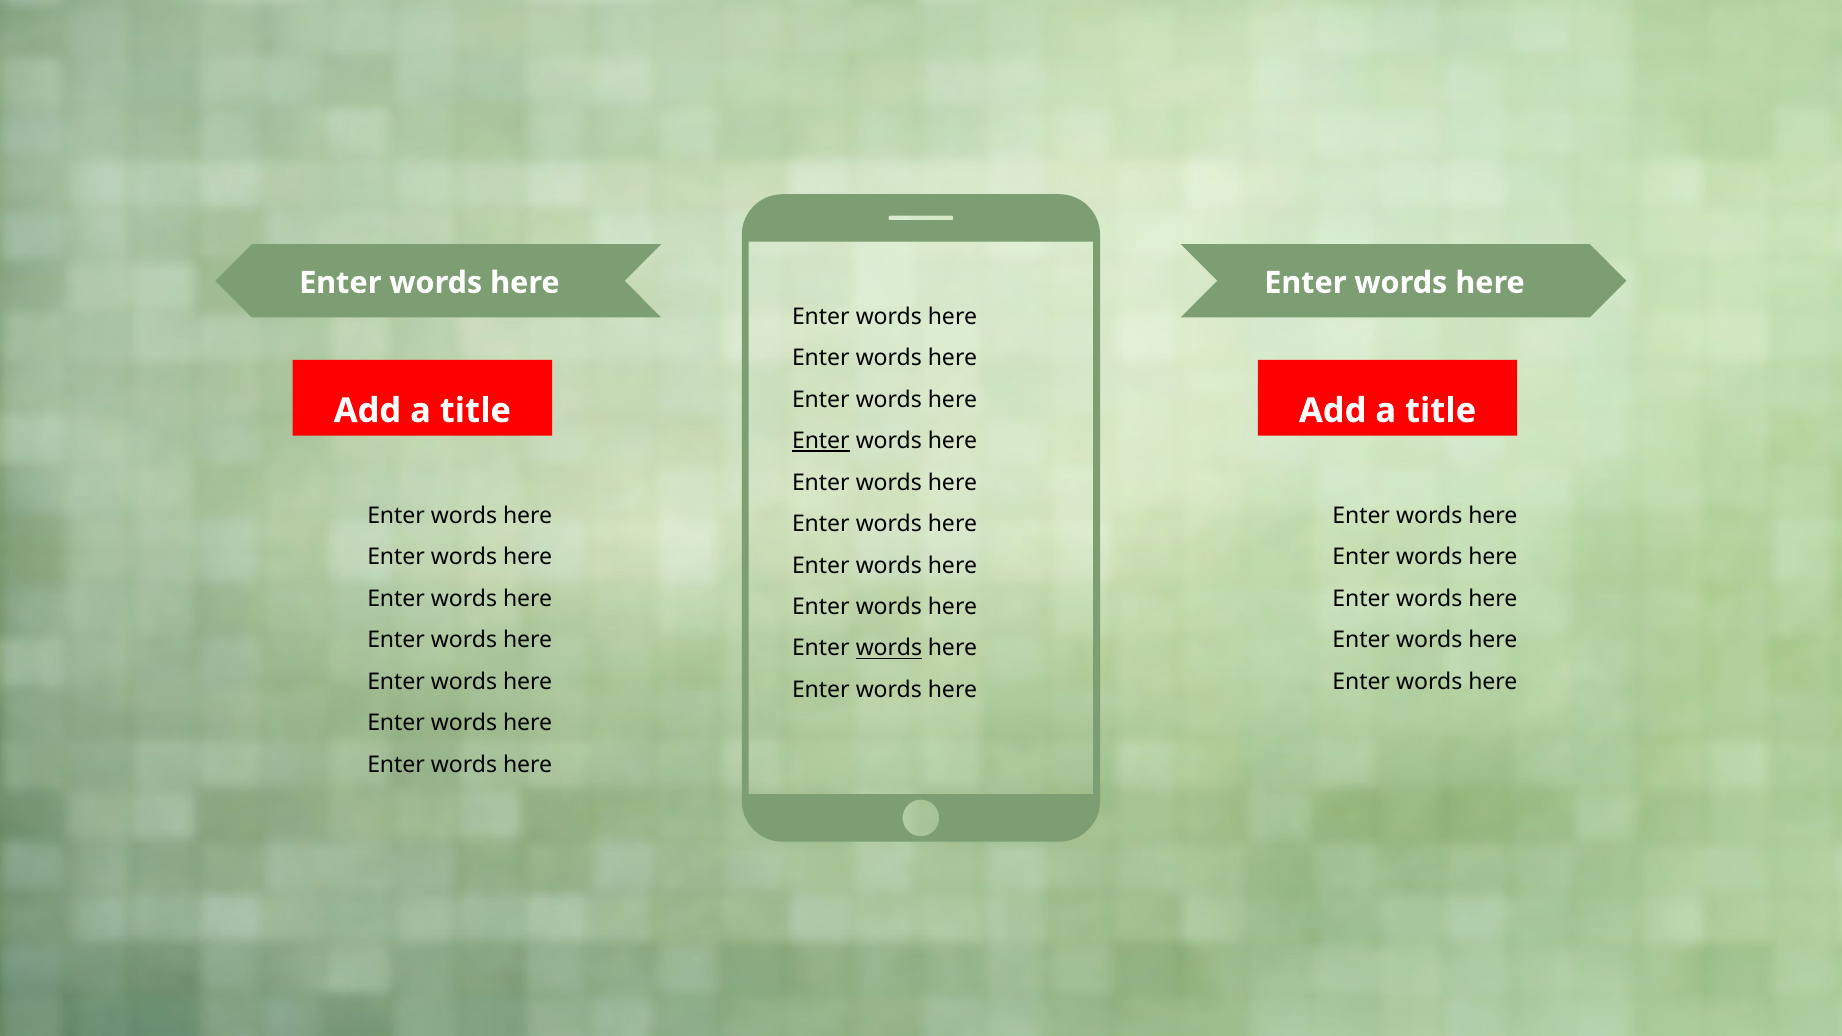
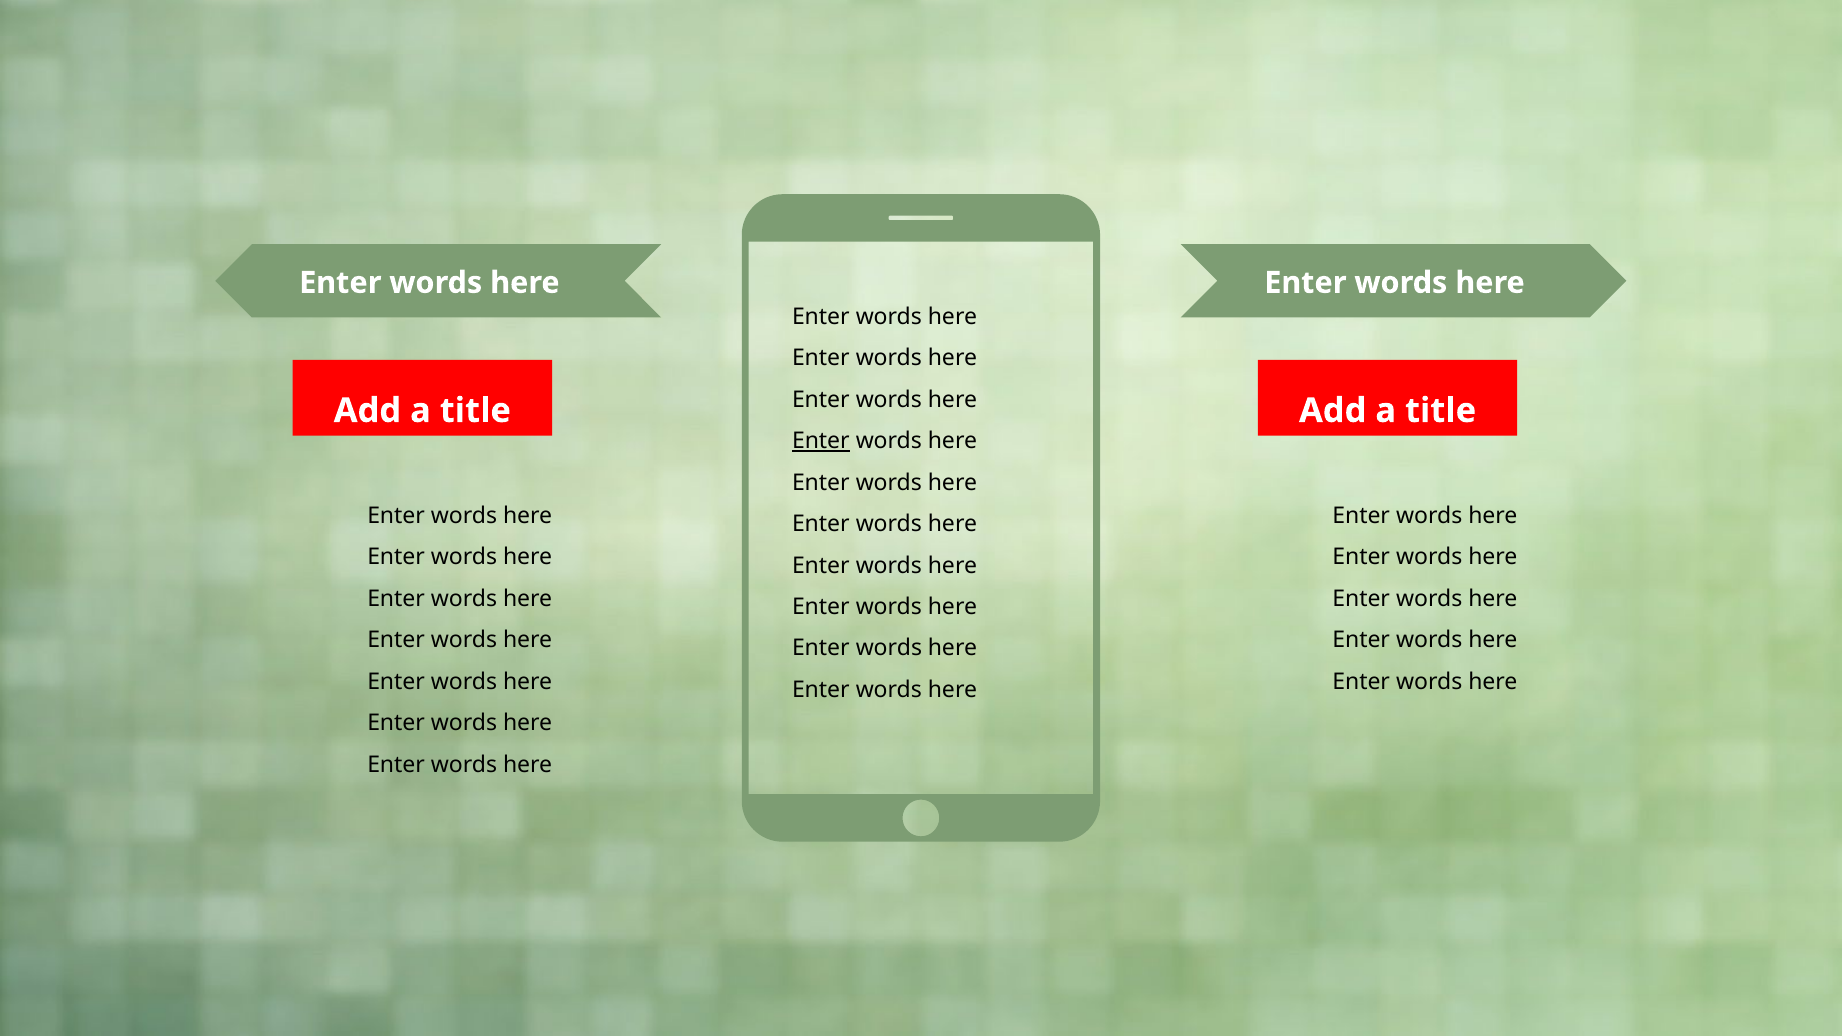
words at (889, 648) underline: present -> none
